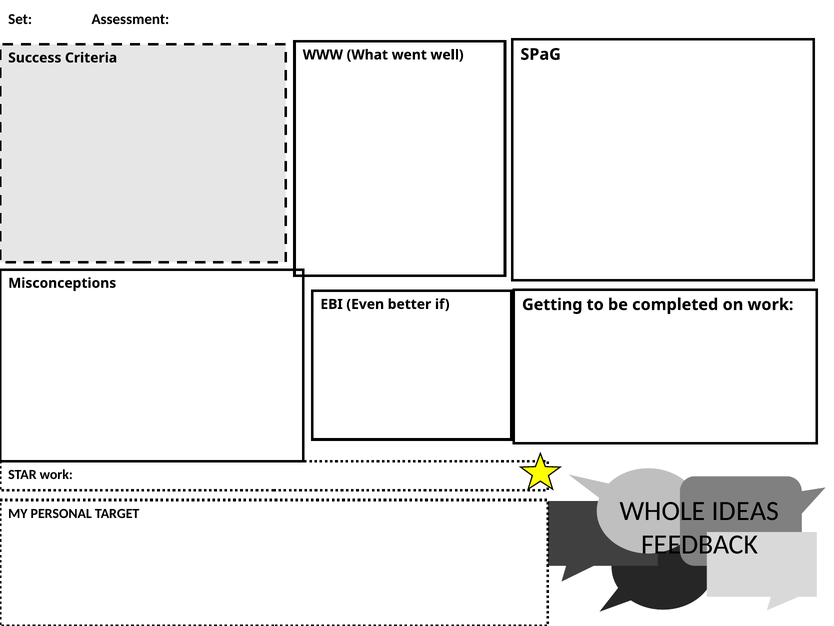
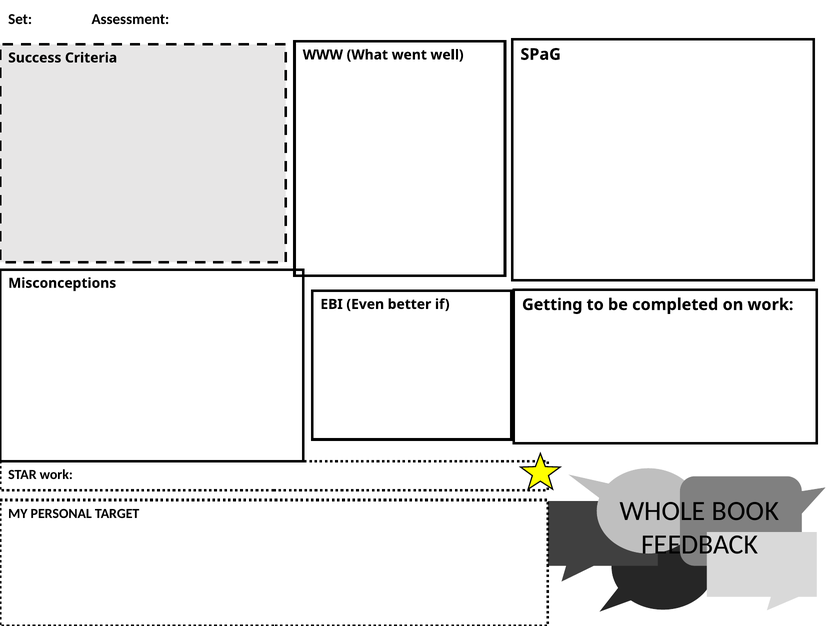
IDEAS: IDEAS -> BOOK
